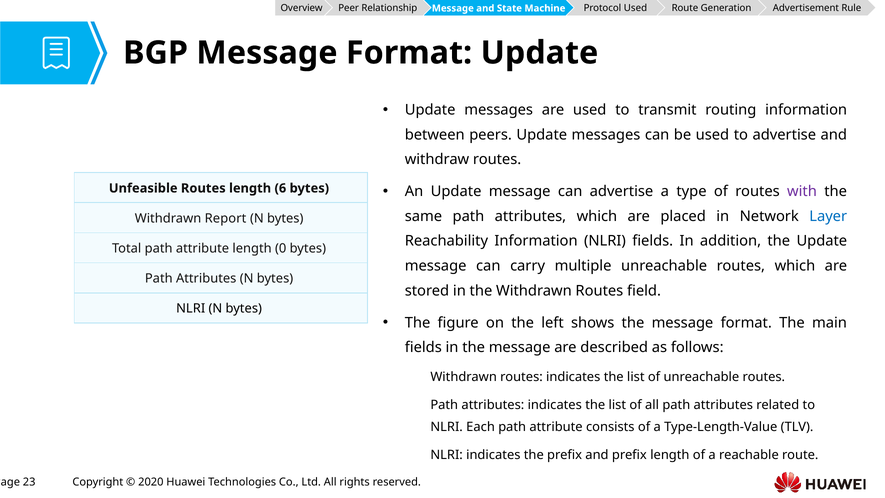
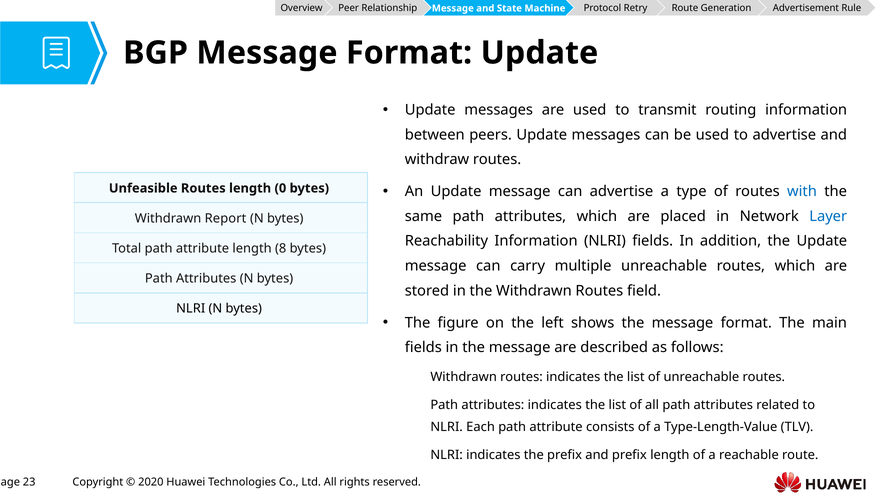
Protocol Used: Used -> Retry
with colour: purple -> blue
6: 6 -> 0
0: 0 -> 8
